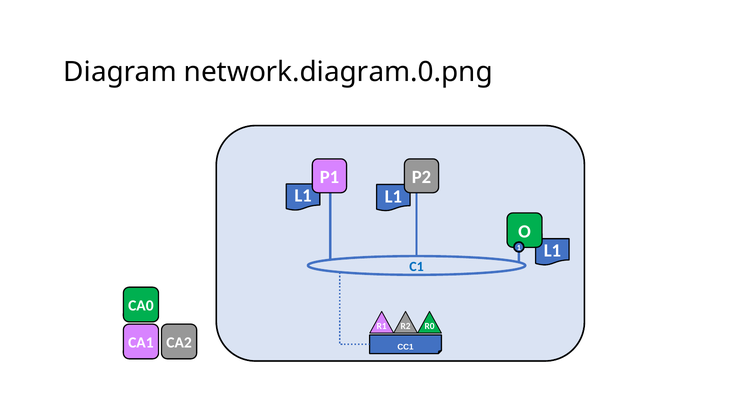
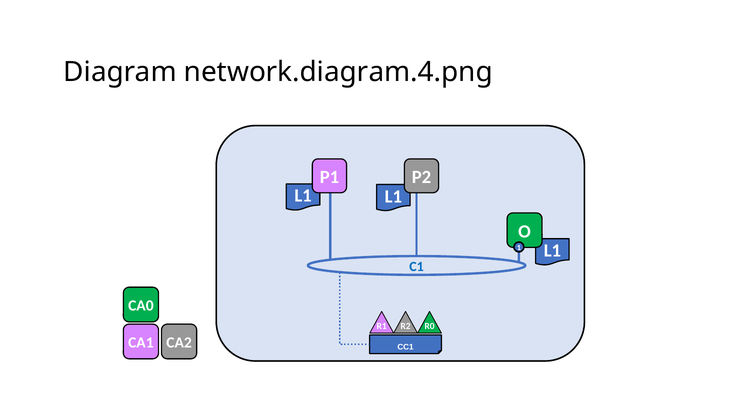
network.diagram.0.png: network.diagram.0.png -> network.diagram.4.png
